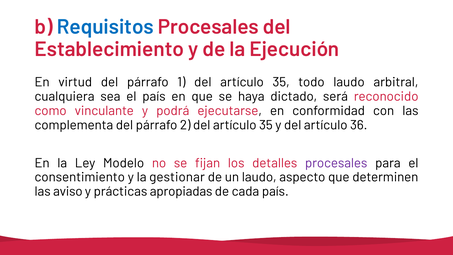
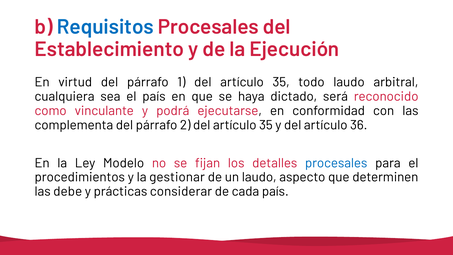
procesales at (336, 163) colour: purple -> blue
consentimiento: consentimiento -> procedimientos
aviso: aviso -> debe
apropiadas: apropiadas -> considerar
